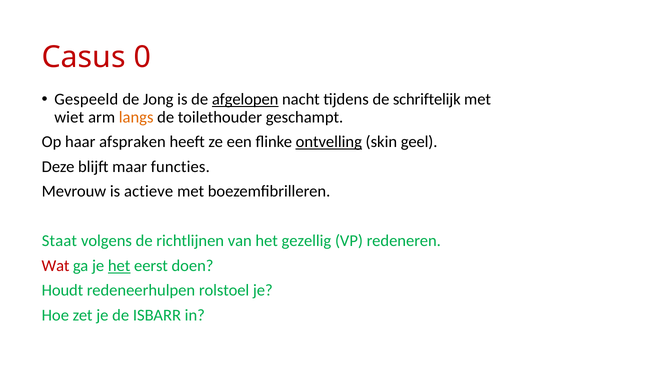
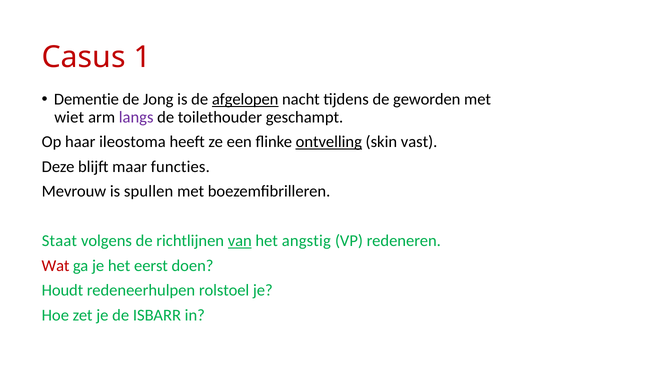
0: 0 -> 1
Gespeeld: Gespeeld -> Dementie
schriftelijk: schriftelijk -> geworden
langs colour: orange -> purple
afspraken: afspraken -> ileostoma
geel: geel -> vast
actieve: actieve -> spullen
van underline: none -> present
gezellig: gezellig -> angstig
het at (119, 266) underline: present -> none
